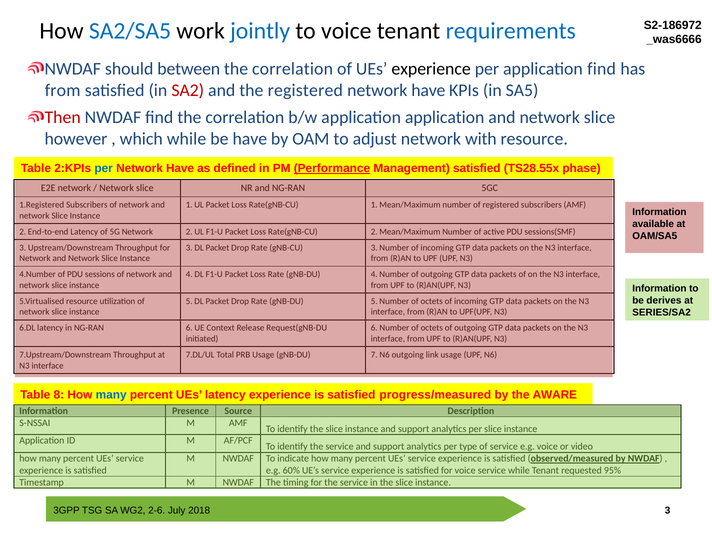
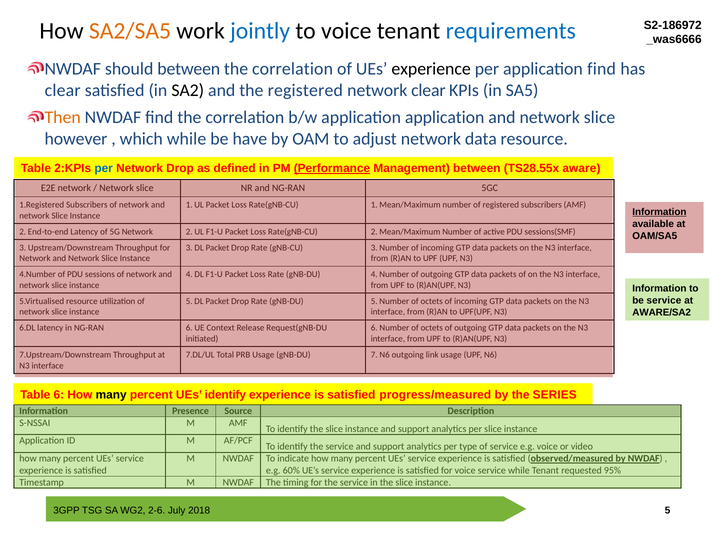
SA2/SA5 colour: blue -> orange
from at (63, 90): from -> clear
SA2 colour: red -> black
have at (428, 90): have -> clear
Then colour: red -> orange
network with: with -> data
Have at (180, 168): Have -> Drop
Management satisfied: satisfied -> between
phase: phase -> aware
Information at (659, 212) underline: none -> present
be derives: derives -> service
SERIES/SA2: SERIES/SA2 -> AWARE/SA2
Table 8: 8 -> 6
many at (111, 395) colour: blue -> black
UEs latency: latency -> identify
AWARE: AWARE -> SERIES
3 at (668, 511): 3 -> 5
